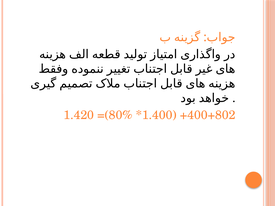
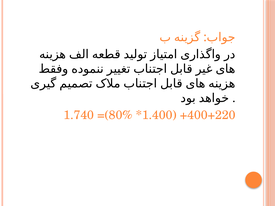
1.420: 1.420 -> 1.740
+400+802: +400+802 -> +400+220
